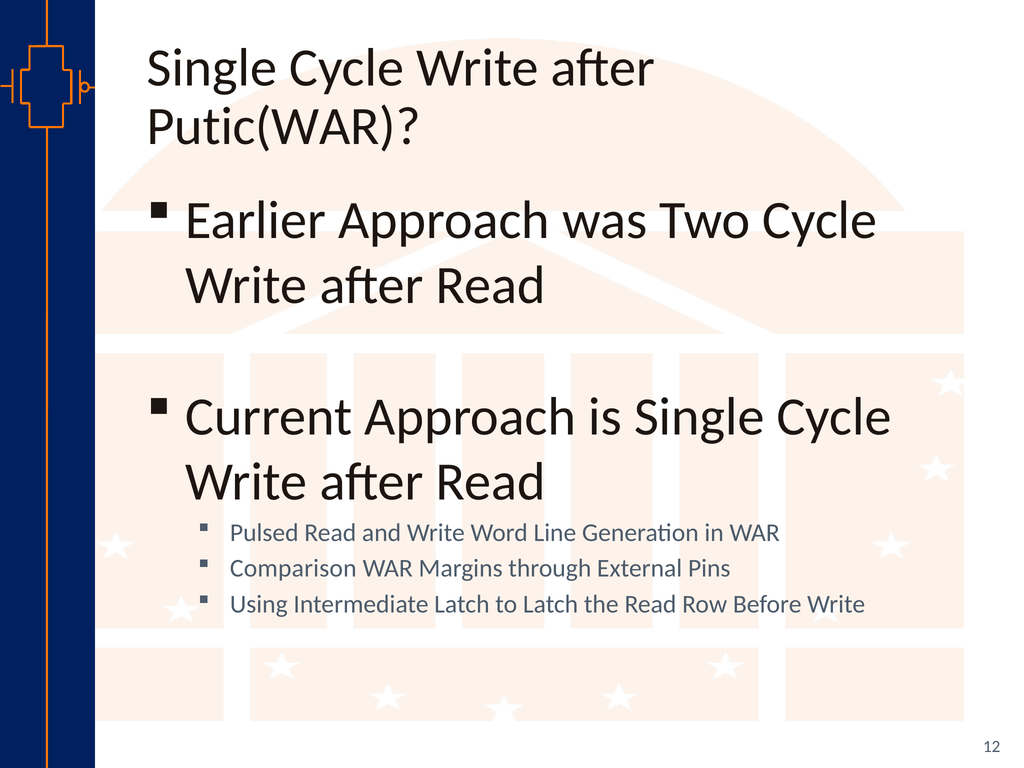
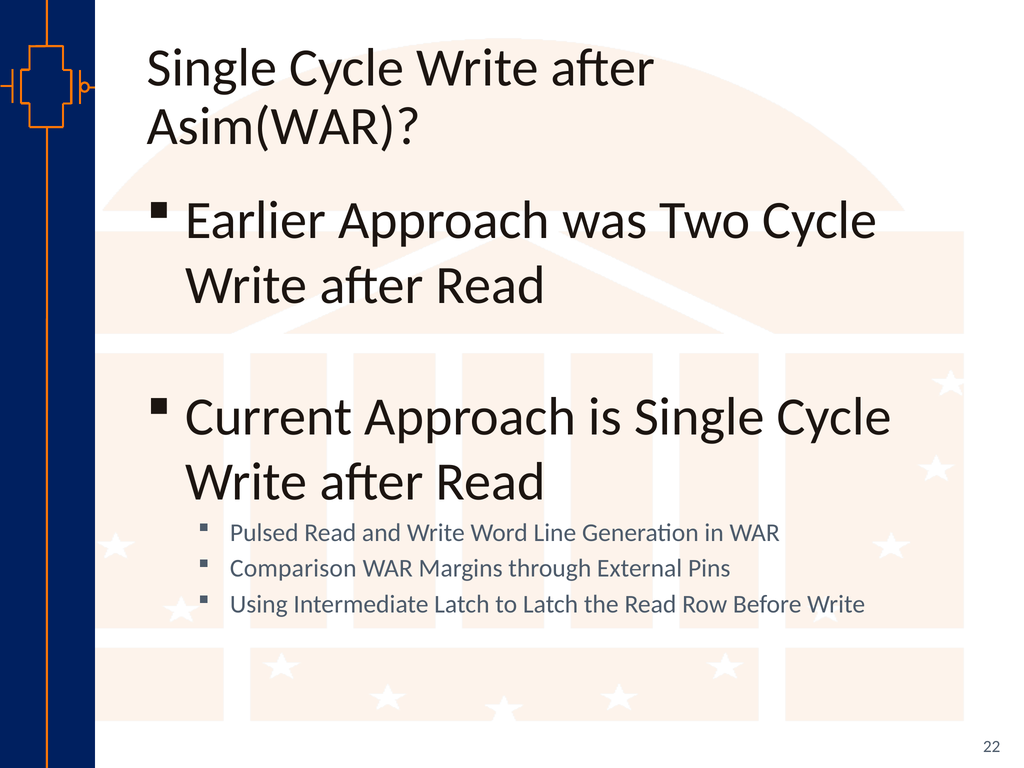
Putic(WAR: Putic(WAR -> Asim(WAR
12: 12 -> 22
